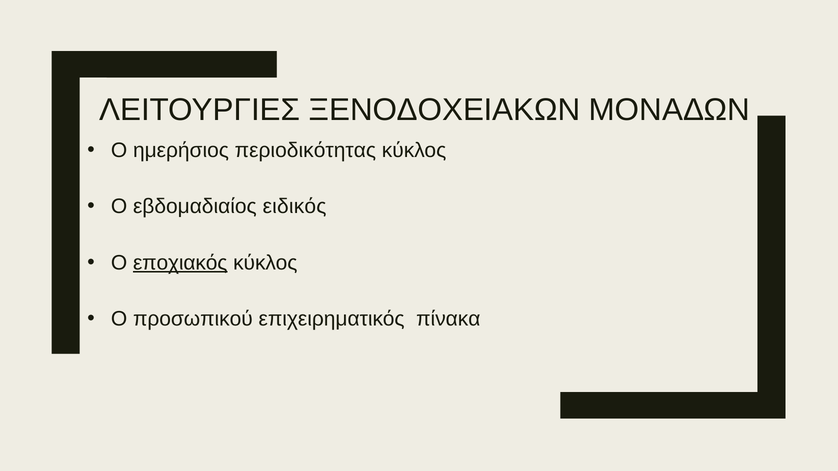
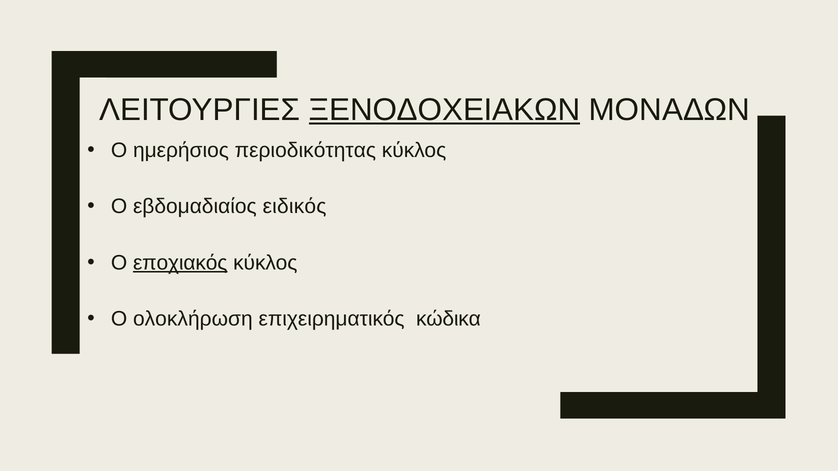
ΞΕΝΟΔΟΧΕΙΑΚΩΝ underline: none -> present
προσωπικού: προσωπικού -> ολοκλήρωση
πίνακα: πίνακα -> κώδικα
